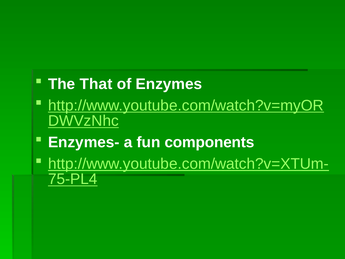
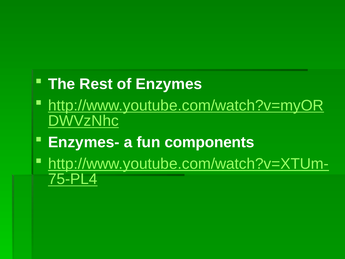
That: That -> Rest
